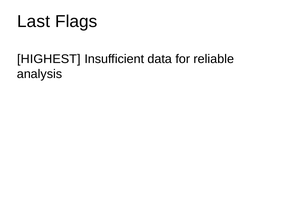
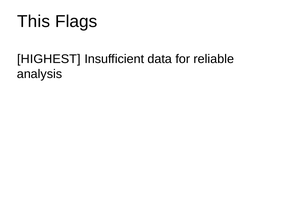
Last: Last -> This
